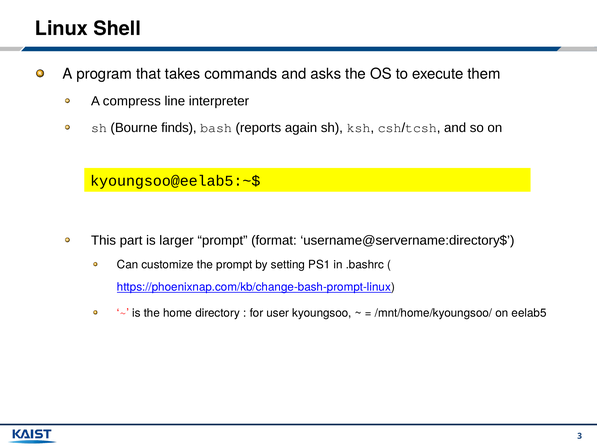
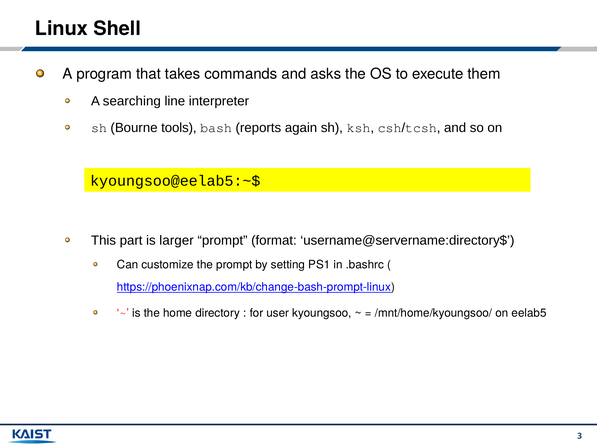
compress: compress -> searching
finds: finds -> tools
